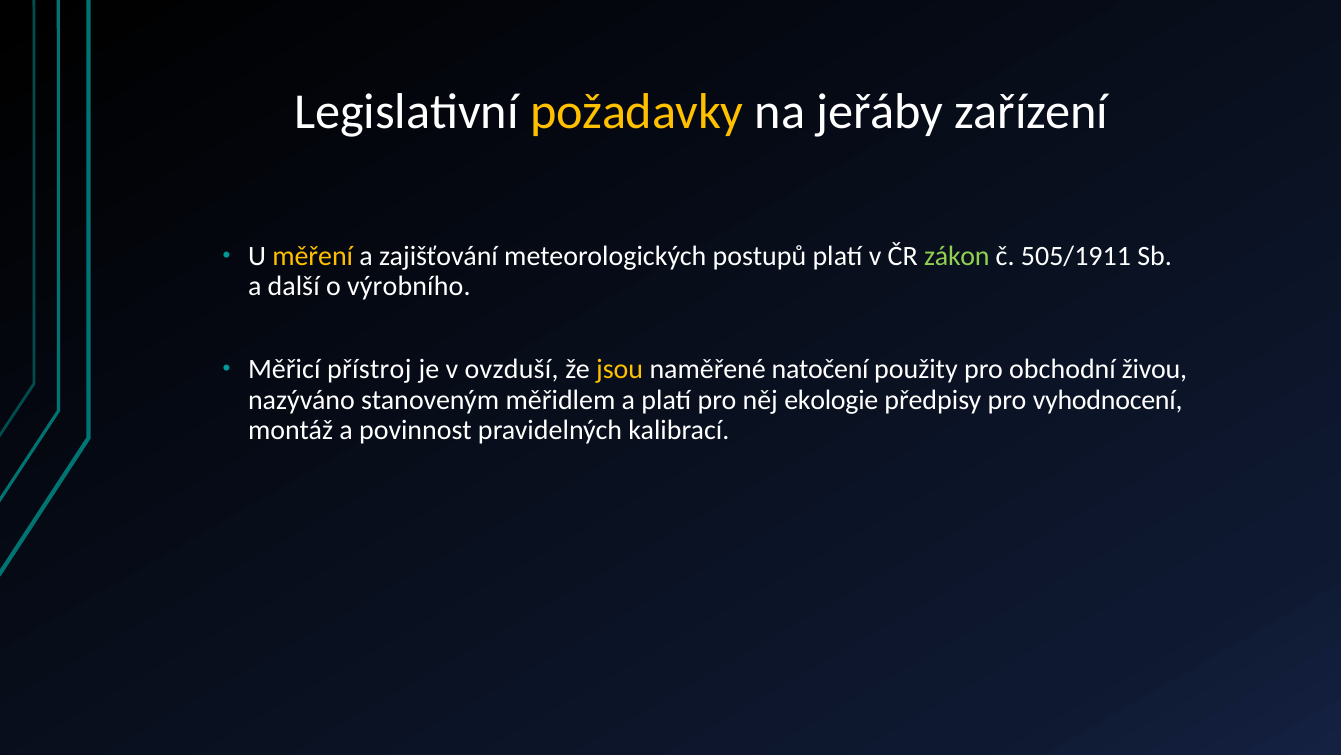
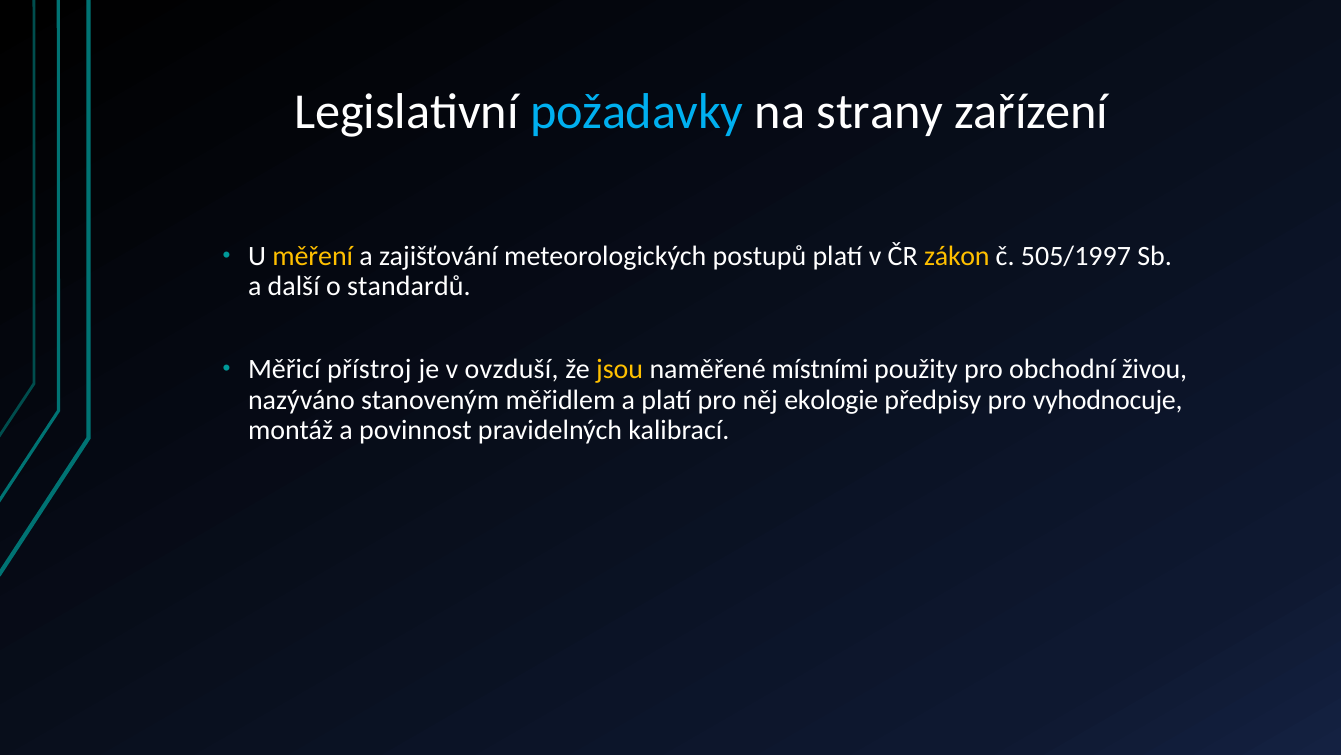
požadavky colour: yellow -> light blue
jeřáby: jeřáby -> strany
zákon colour: light green -> yellow
505/1911: 505/1911 -> 505/1997
výrobního: výrobního -> standardů
natočení: natočení -> místními
vyhodnocení: vyhodnocení -> vyhodnocuje
